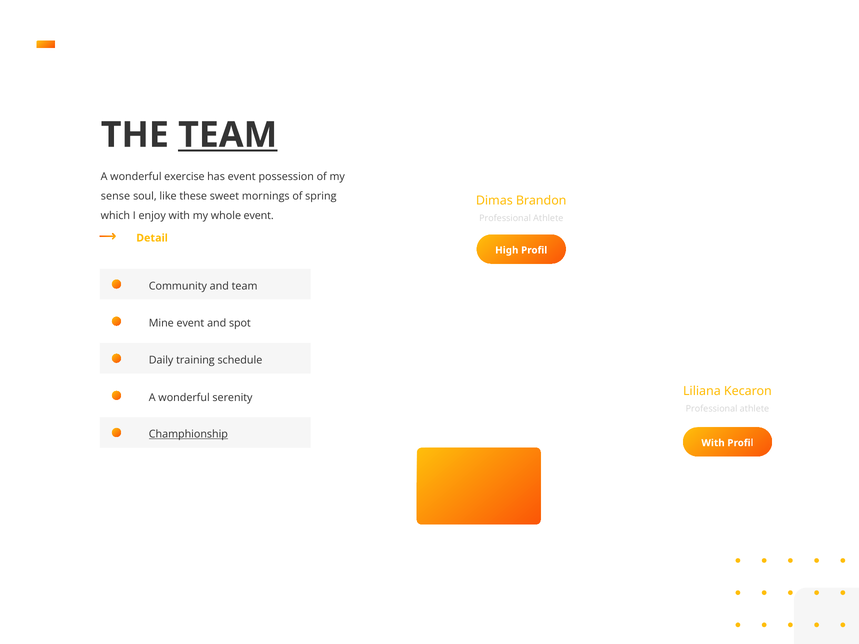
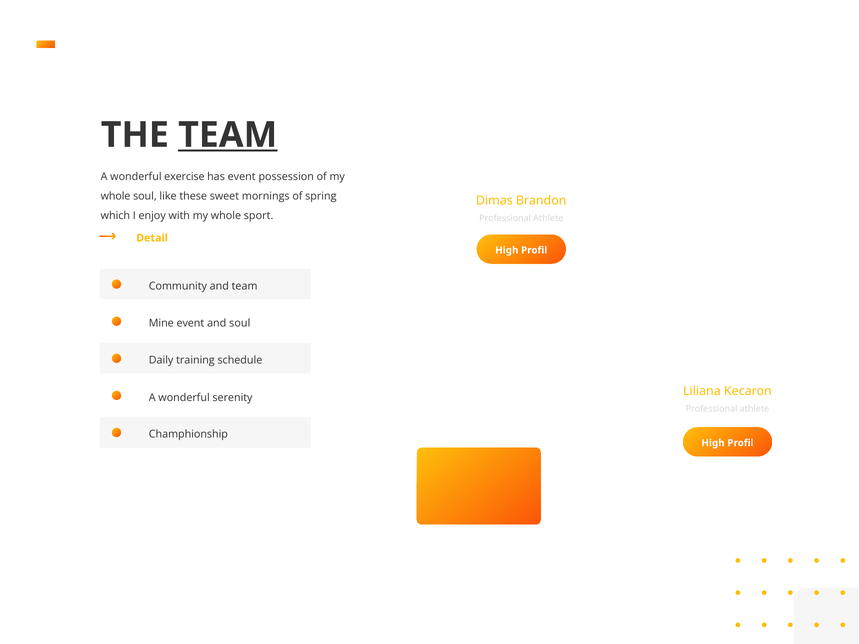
sense at (115, 196): sense -> whole
whole event: event -> sport
and spot: spot -> soul
Champhionship underline: present -> none
With at (713, 443): With -> High
